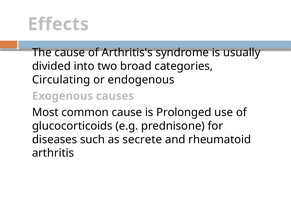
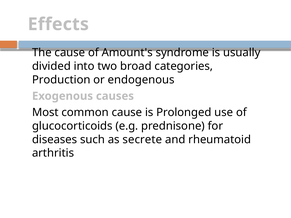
Arthritis's: Arthritis's -> Amount's
Circulating: Circulating -> Production
